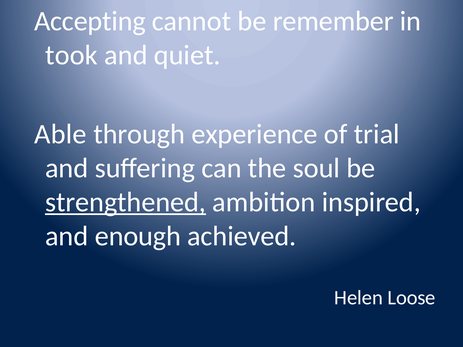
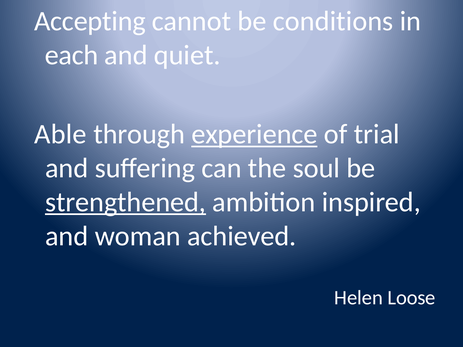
remember: remember -> conditions
took: took -> each
experience underline: none -> present
enough: enough -> woman
